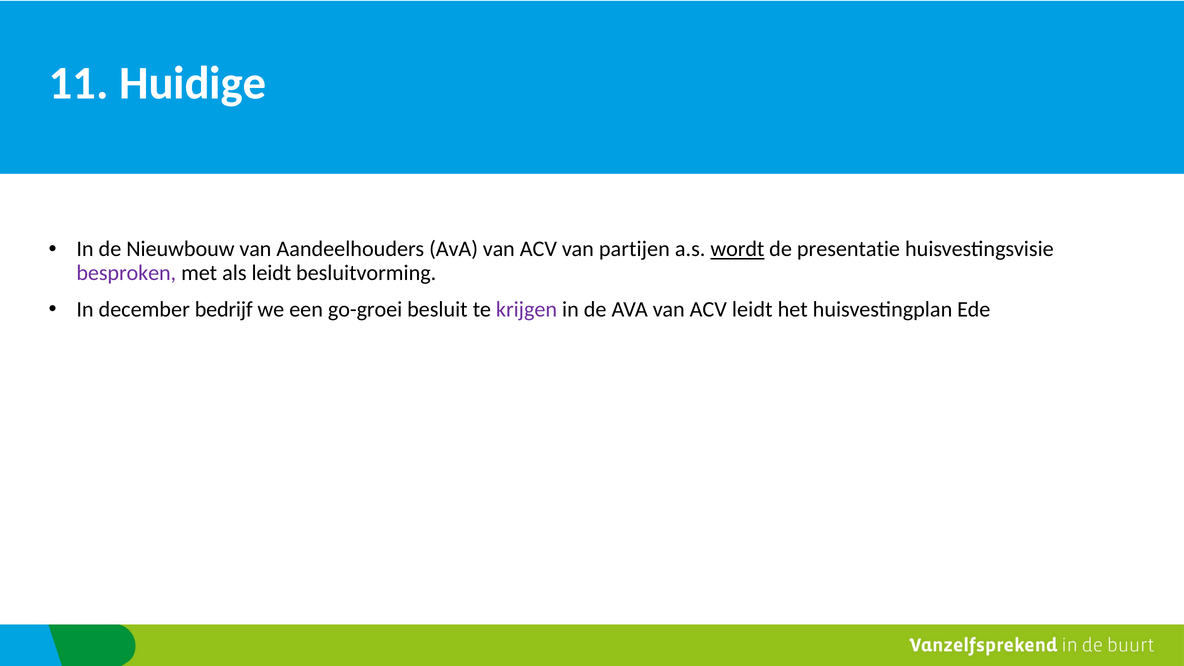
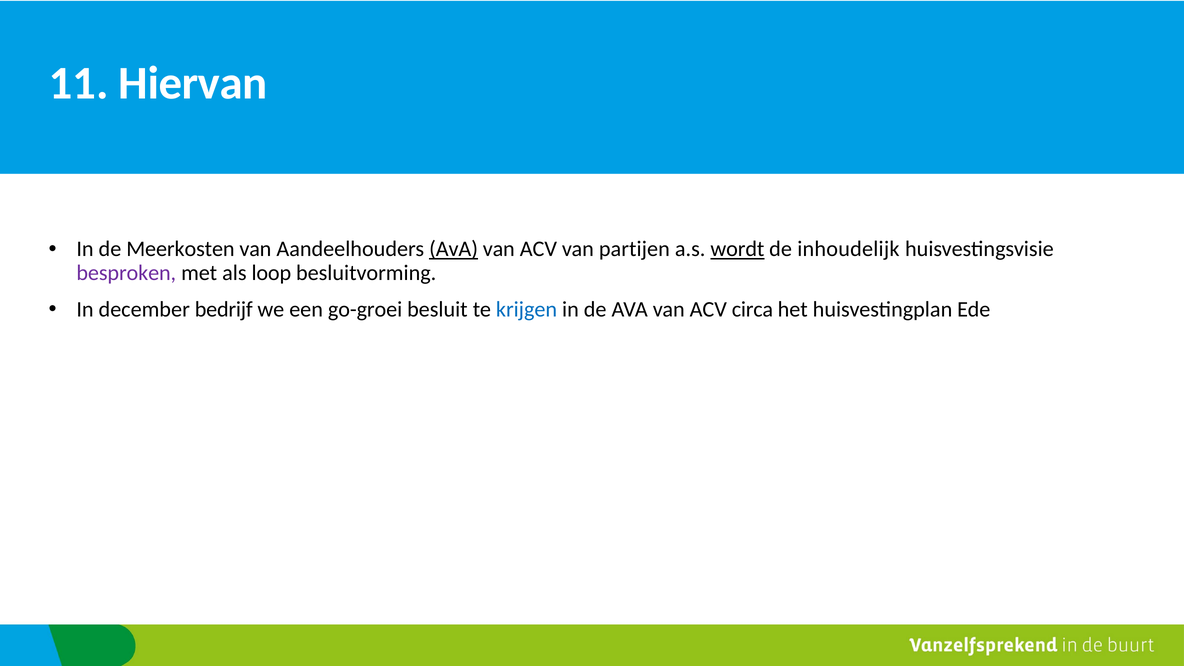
Huidige: Huidige -> Hiervan
Nieuwbouw: Nieuwbouw -> Meerkosten
AvA at (454, 249) underline: none -> present
presentatie: presentatie -> inhoudelijk
als leidt: leidt -> loop
krijgen colour: purple -> blue
ACV leidt: leidt -> circa
